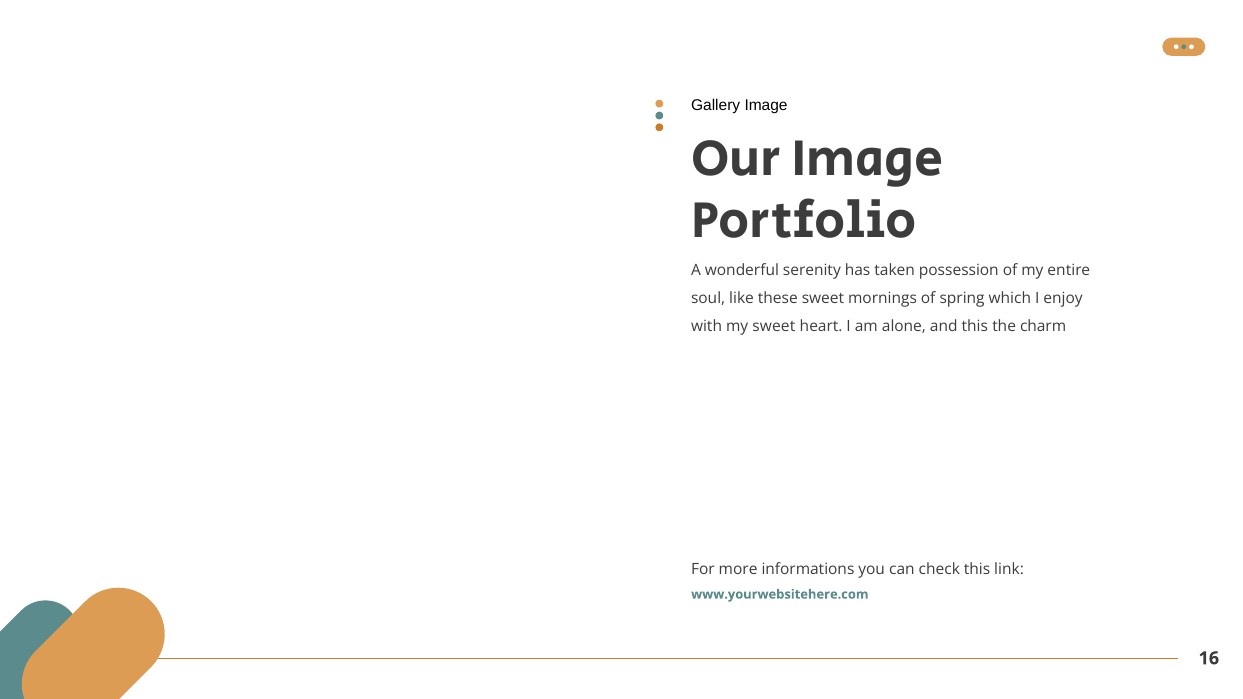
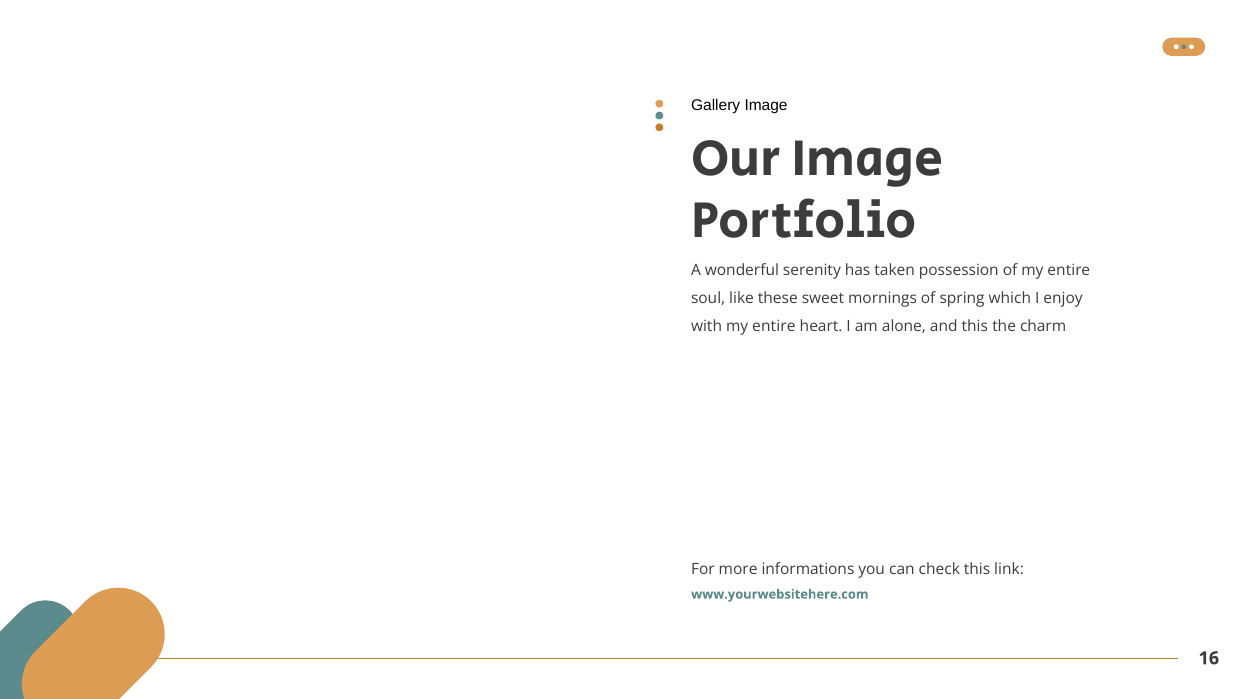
with my sweet: sweet -> entire
